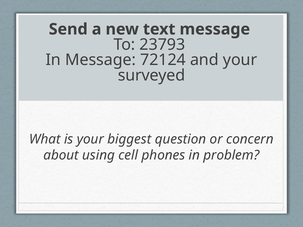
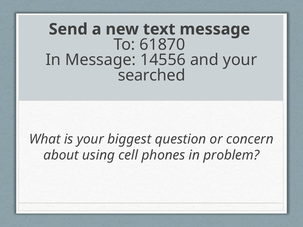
23793: 23793 -> 61870
72124: 72124 -> 14556
surveyed: surveyed -> searched
